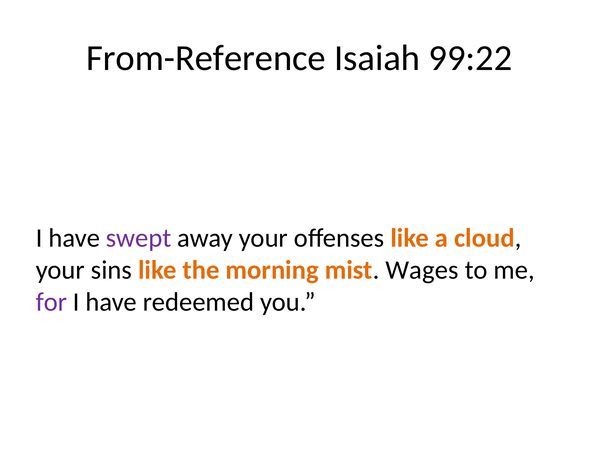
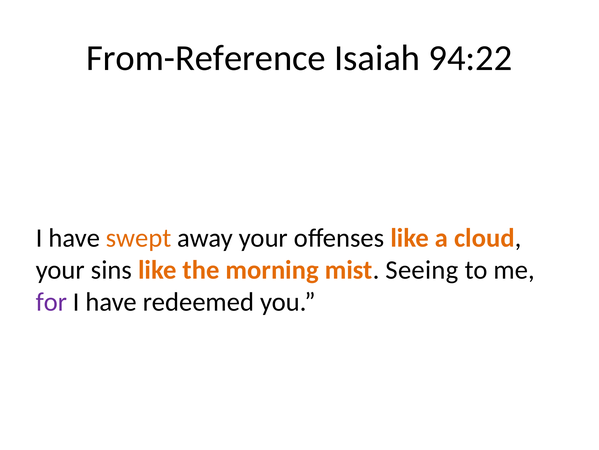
99:22: 99:22 -> 94:22
swept colour: purple -> orange
Wages: Wages -> Seeing
